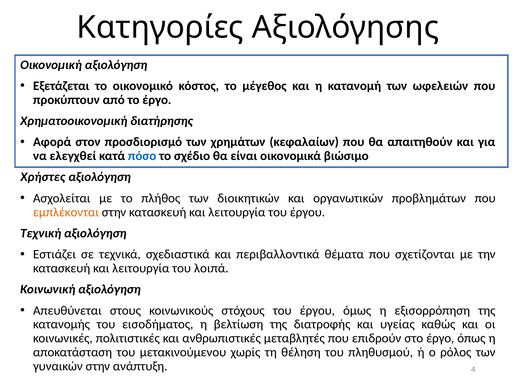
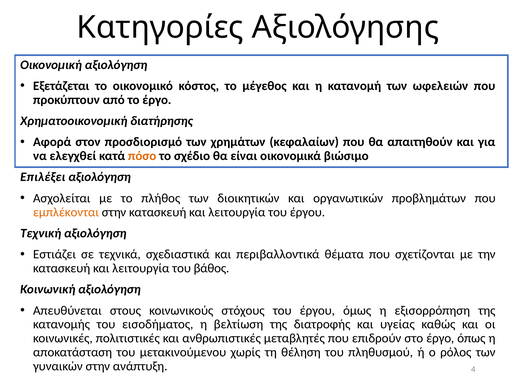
πόσο colour: blue -> orange
Χρήστες: Χρήστες -> Επιλέξει
λοιπά: λοιπά -> βάθος
